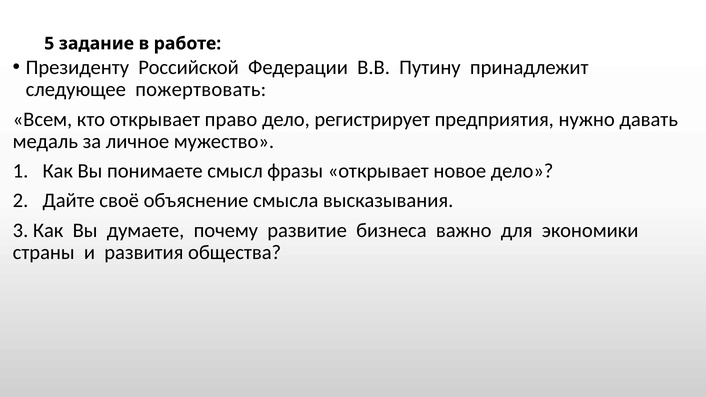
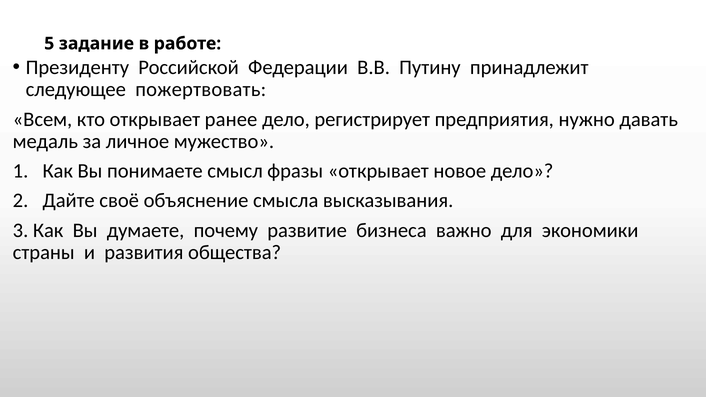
право: право -> ранее
